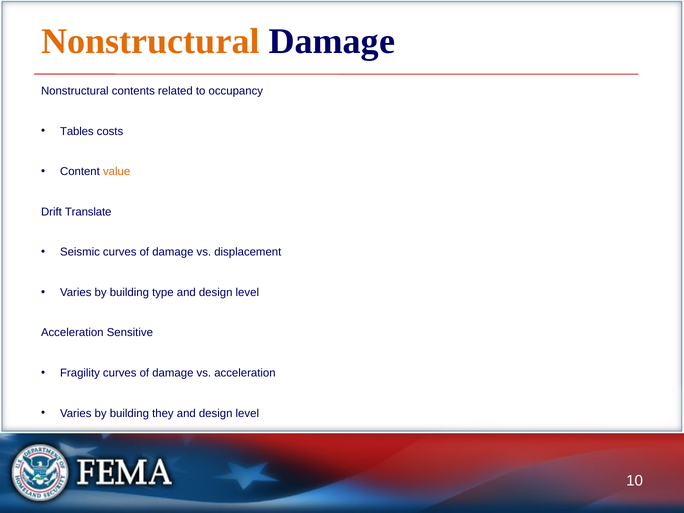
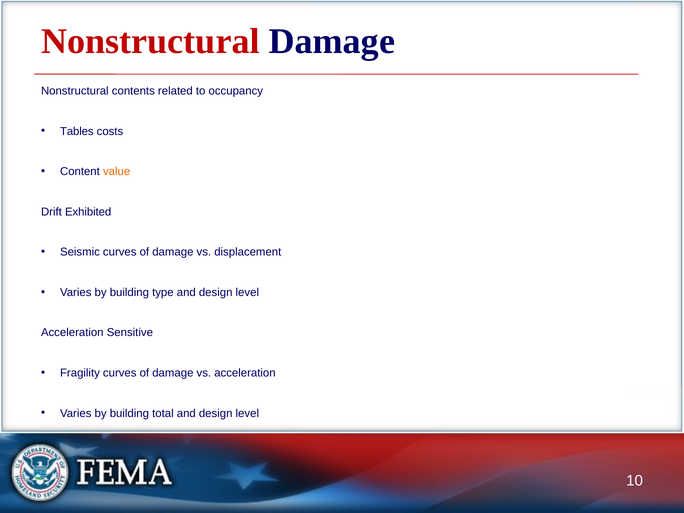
Nonstructural at (150, 41) colour: orange -> red
Translate: Translate -> Exhibited
they: they -> total
